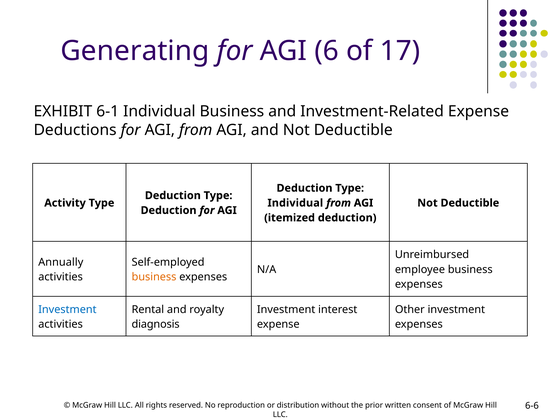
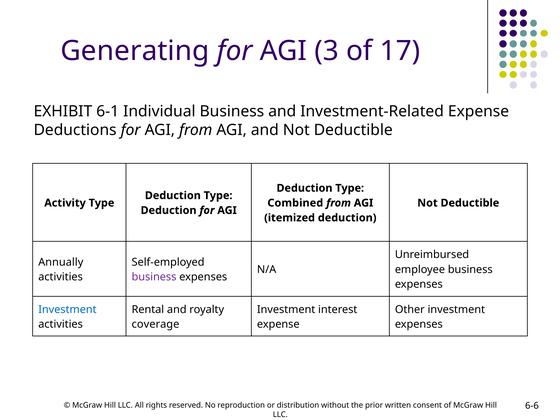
6: 6 -> 3
Individual at (295, 203): Individual -> Combined
business at (154, 277) colour: orange -> purple
diagnosis: diagnosis -> coverage
